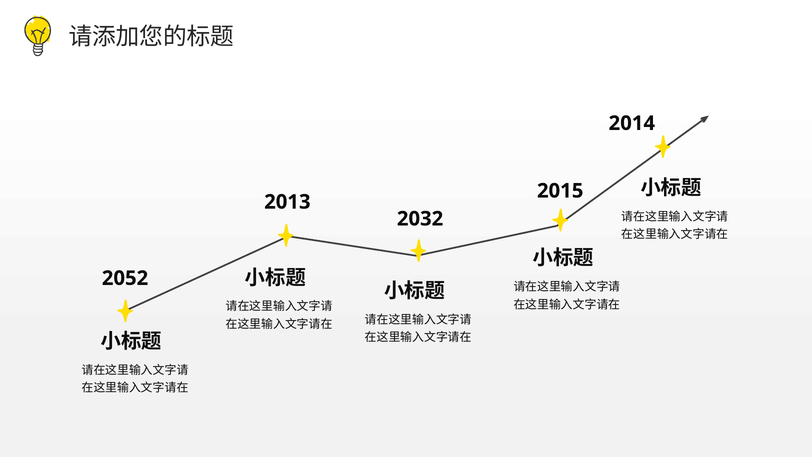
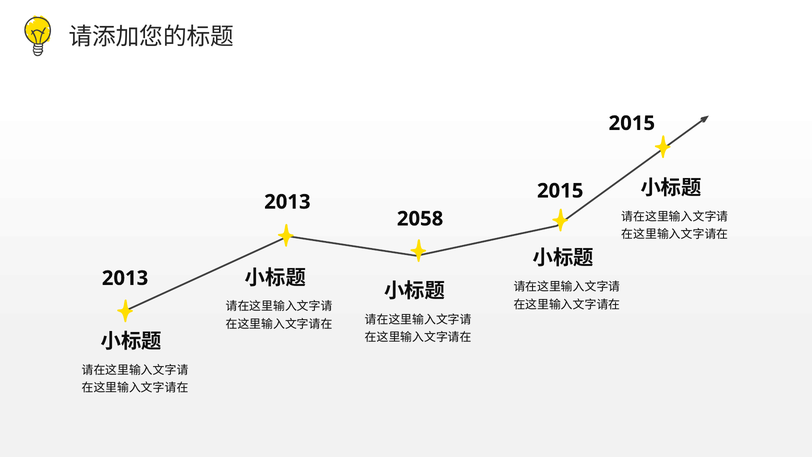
2014 at (632, 123): 2014 -> 2015
2032: 2032 -> 2058
2052 at (125, 278): 2052 -> 2013
